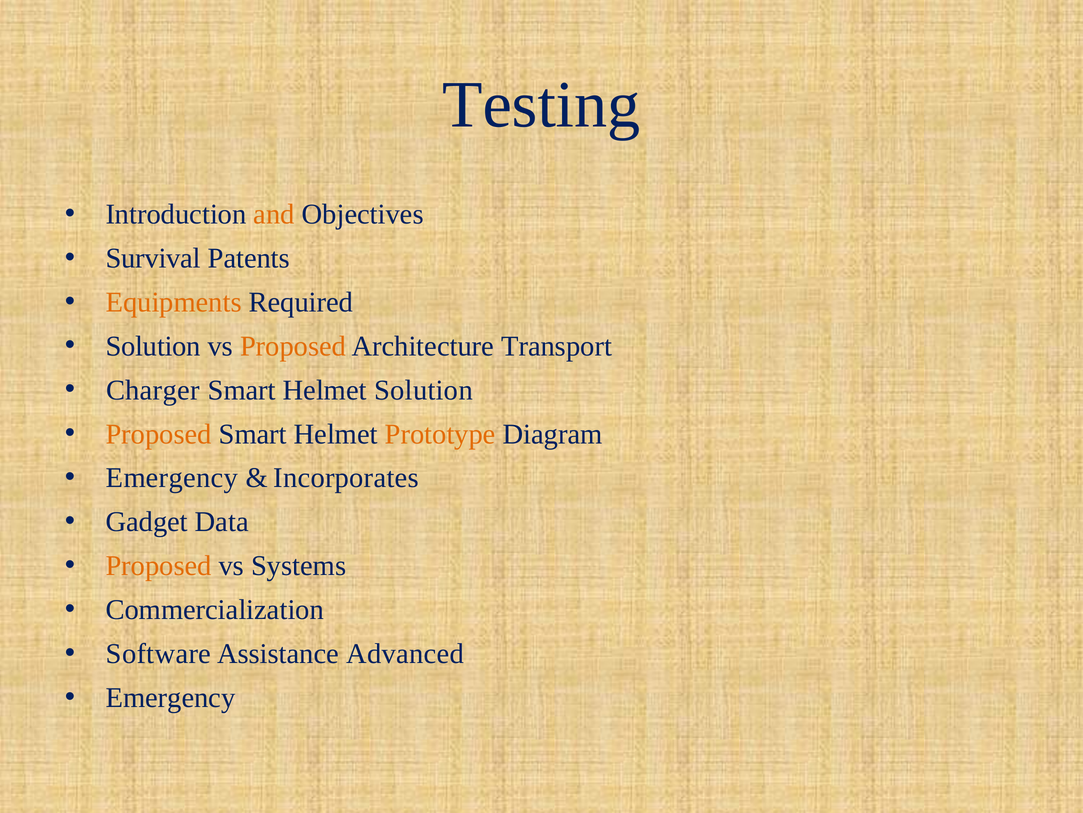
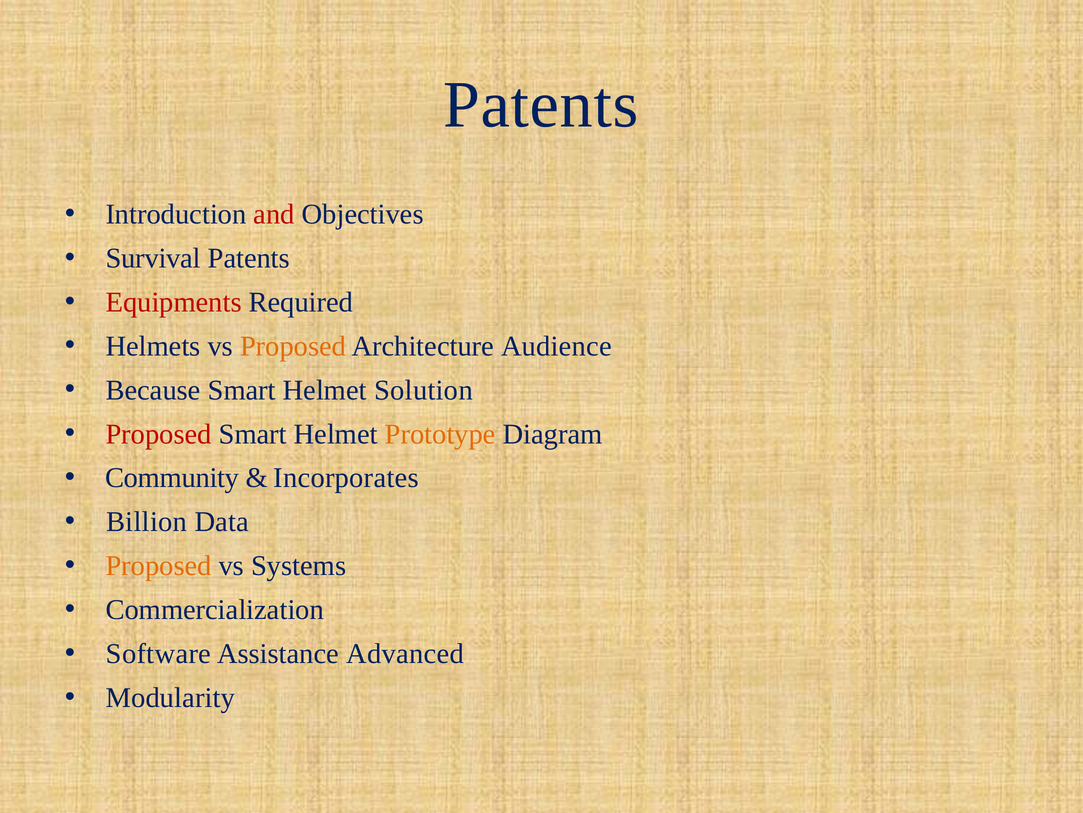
Testing at (541, 105): Testing -> Patents
and colour: orange -> red
Equipments colour: orange -> red
Solution at (153, 346): Solution -> Helmets
Transport: Transport -> Audience
Charger: Charger -> Because
Proposed at (159, 434) colour: orange -> red
Emergency at (172, 478): Emergency -> Community
Gadget: Gadget -> Billion
Emergency at (170, 697): Emergency -> Modularity
